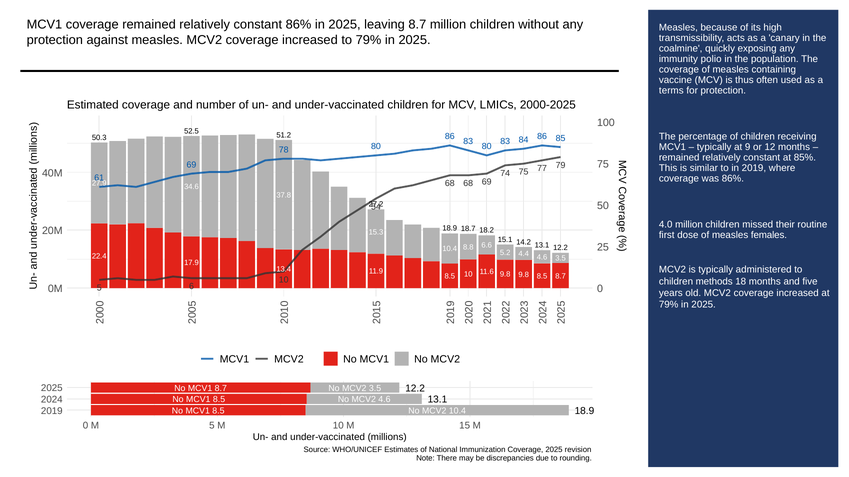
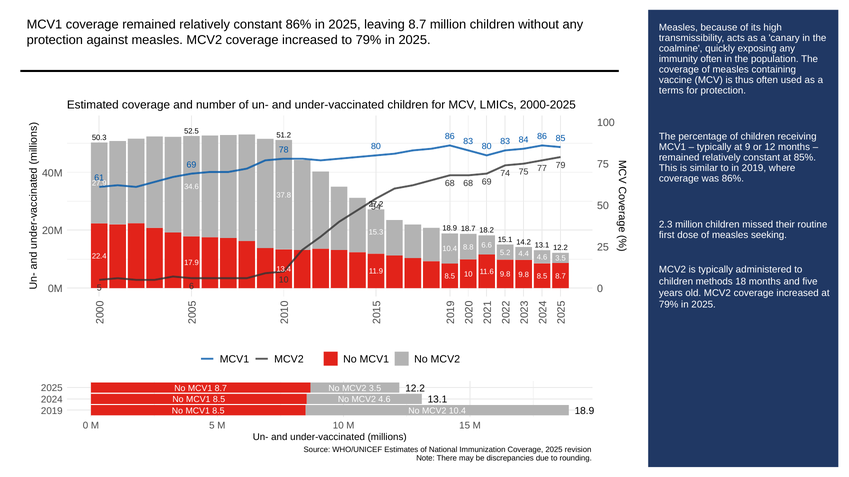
immunity polio: polio -> often
4.0: 4.0 -> 2.3
females: females -> seeking
